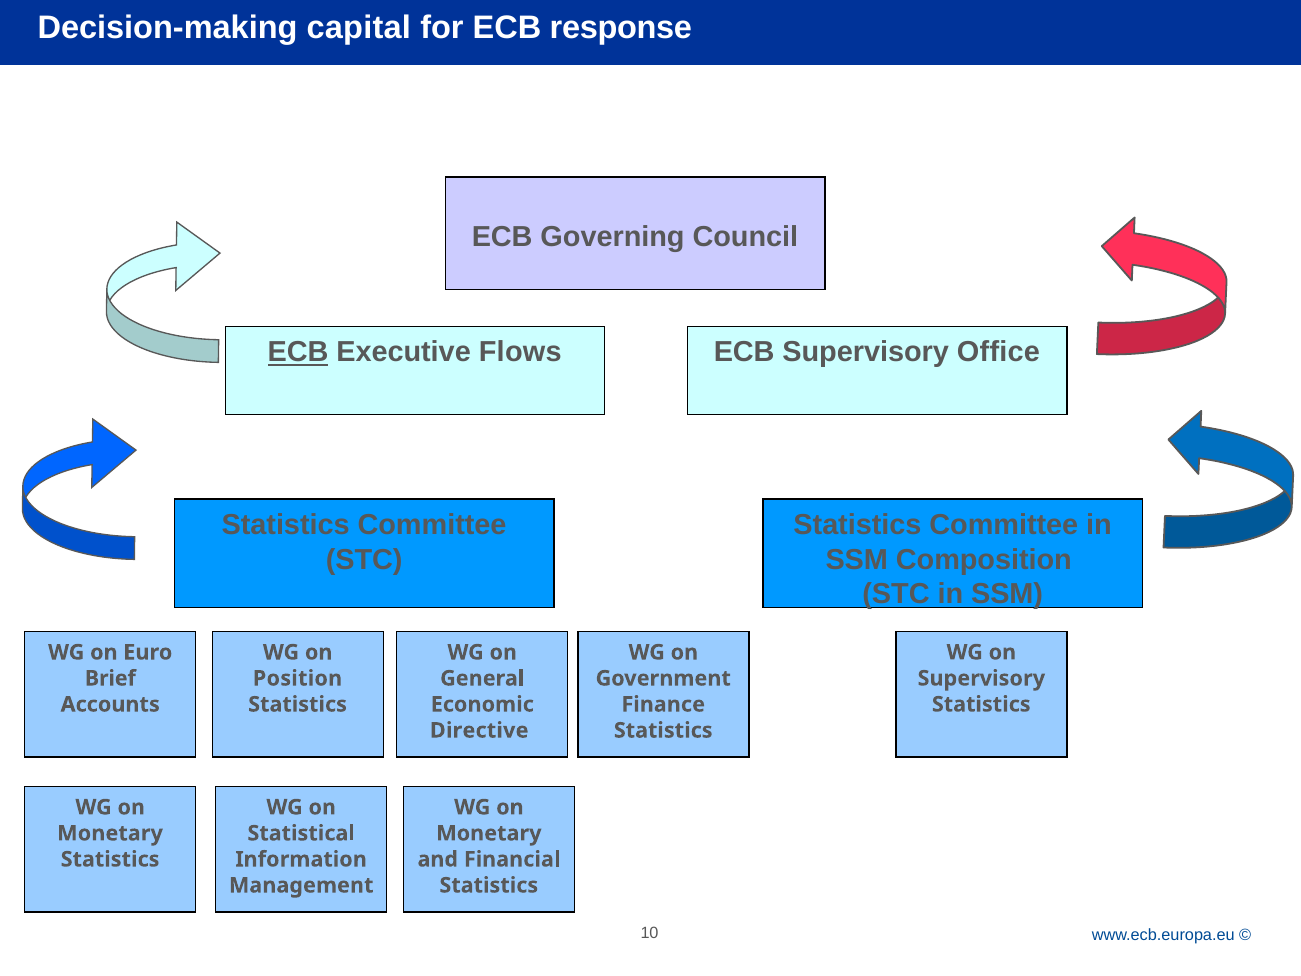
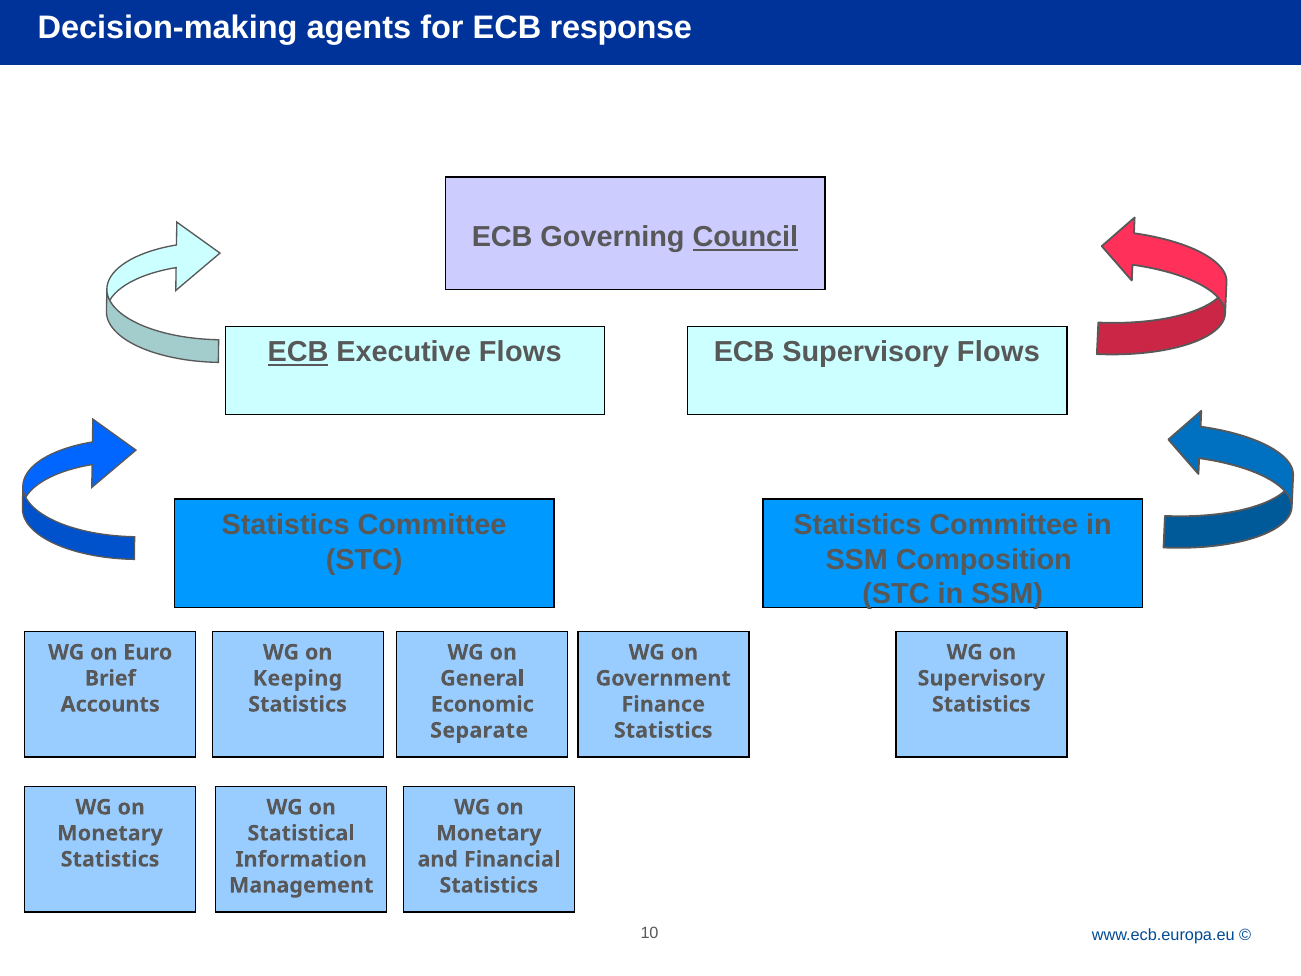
capital: capital -> agents
Council underline: none -> present
Supervisory Office: Office -> Flows
Position: Position -> Keeping
Directive: Directive -> Separate
